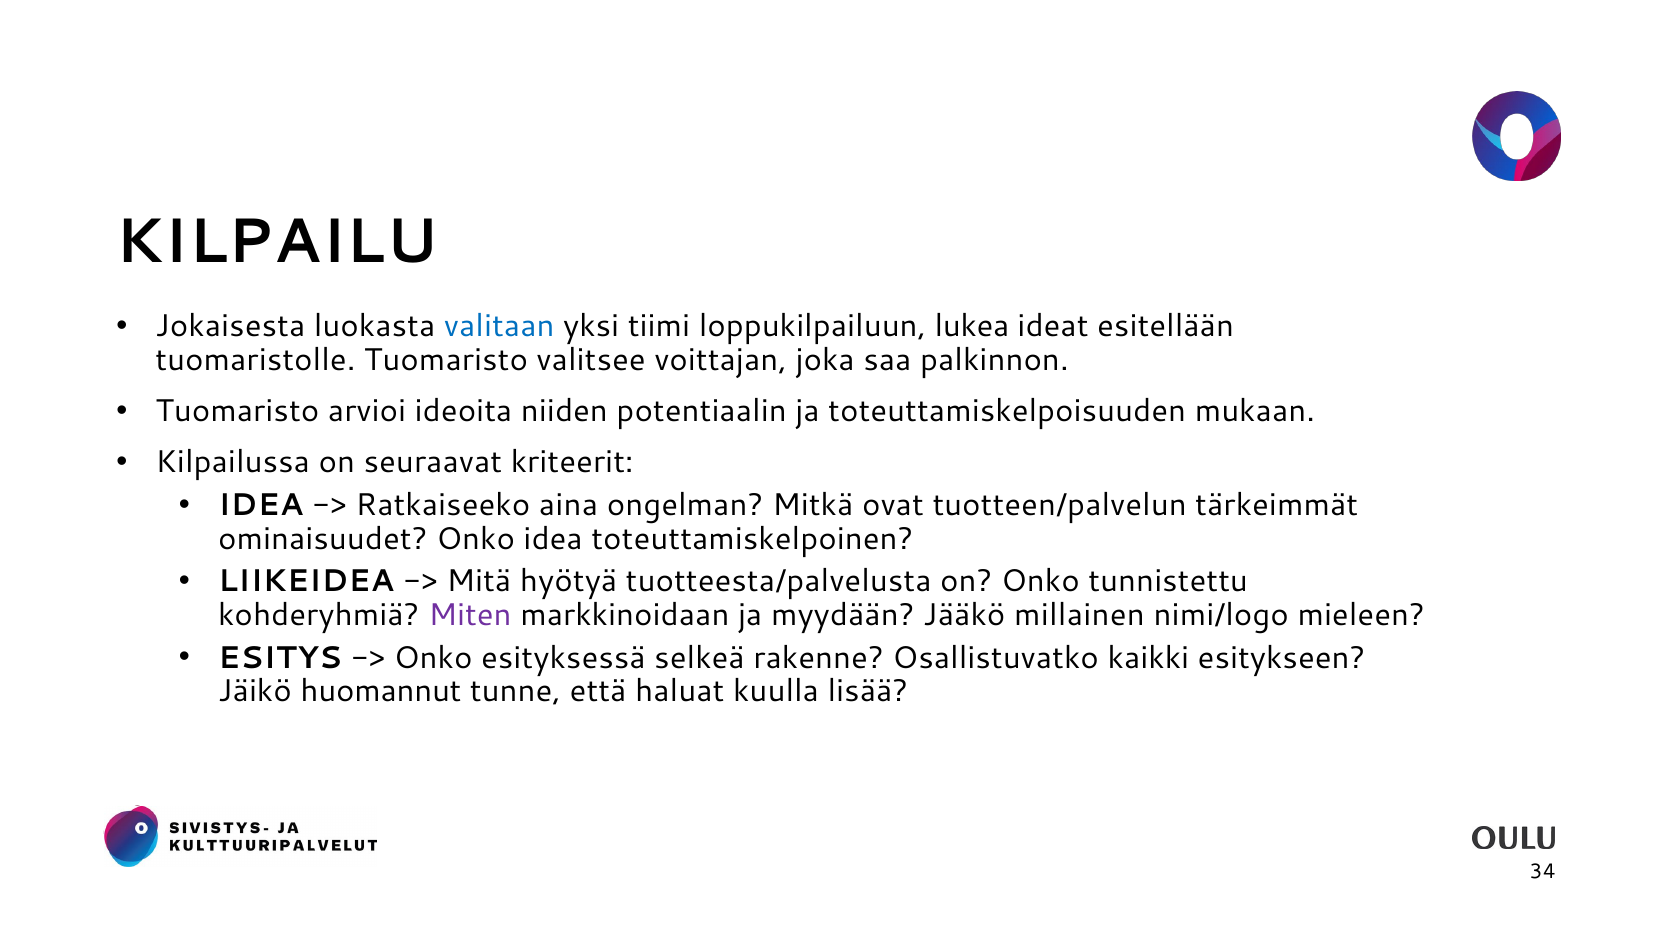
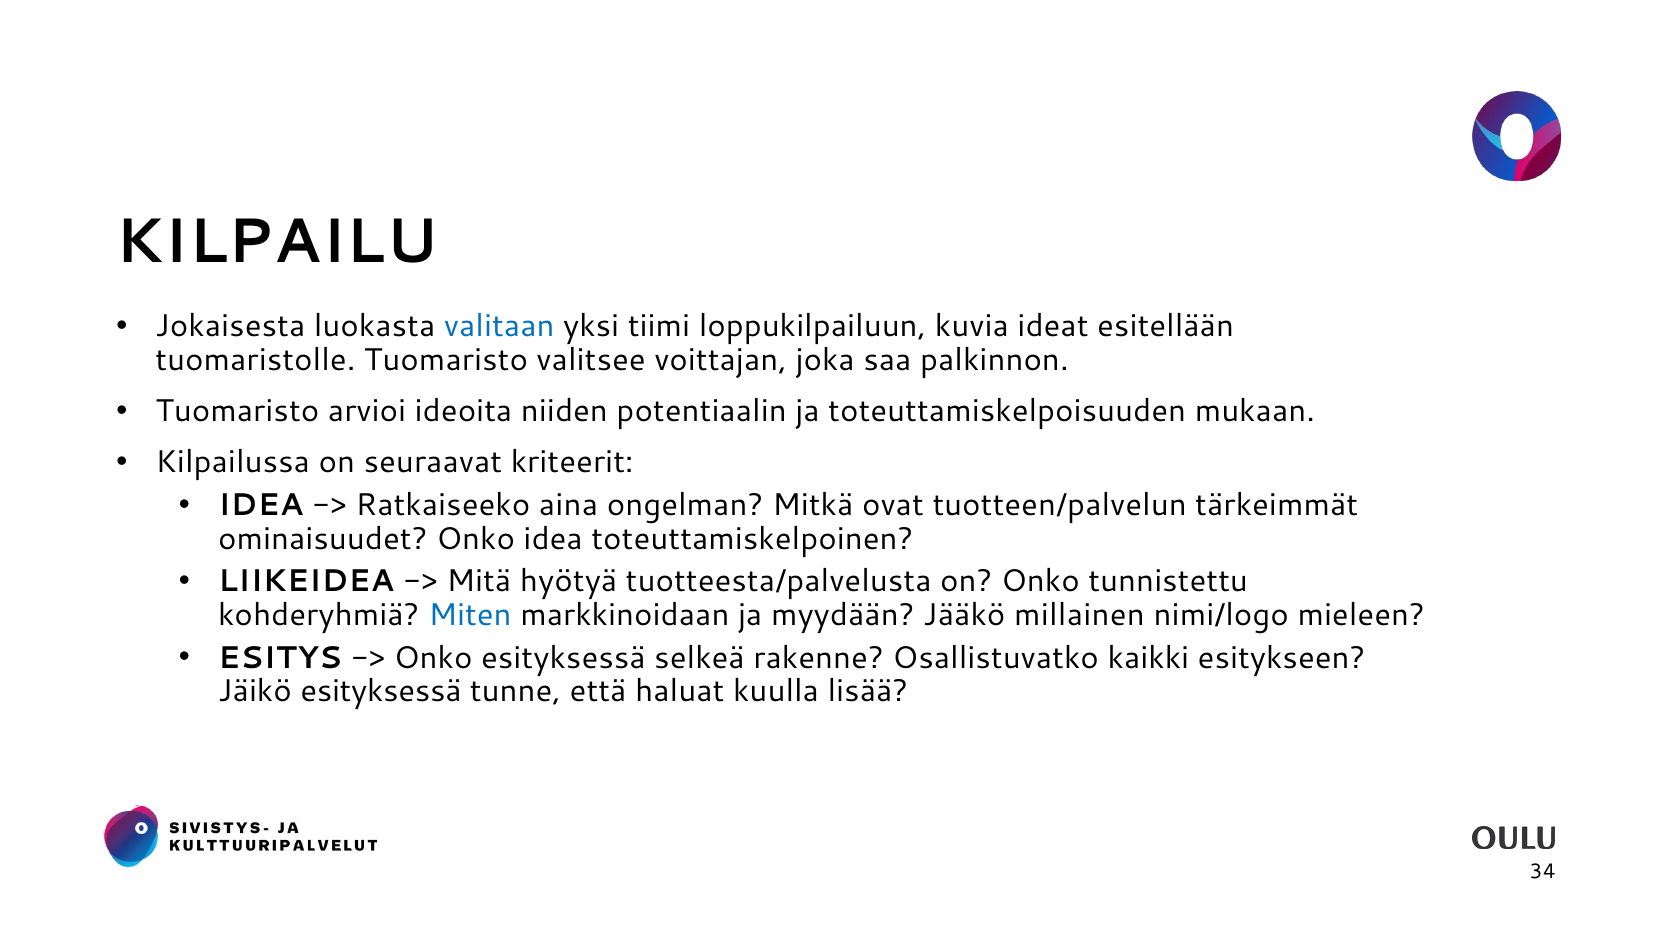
lukea: lukea -> kuvia
Miten colour: purple -> blue
Jäikö huomannut: huomannut -> esityksessä
